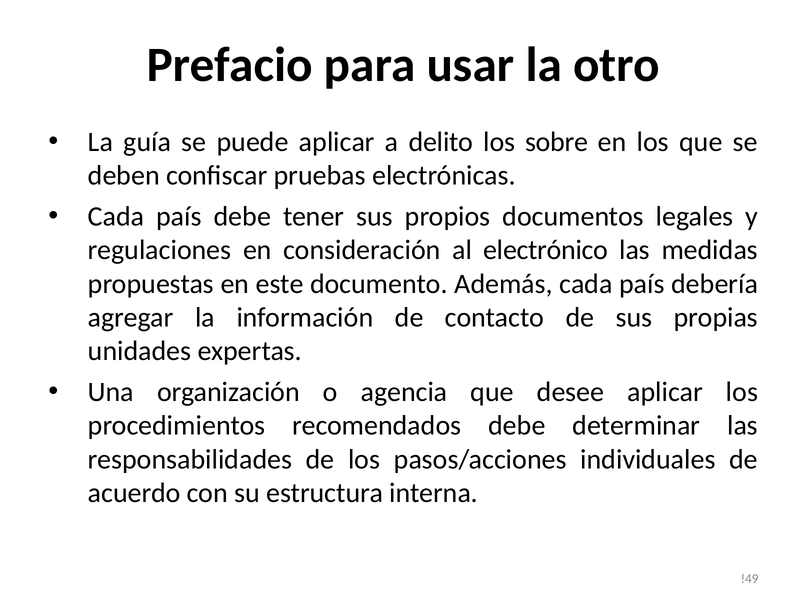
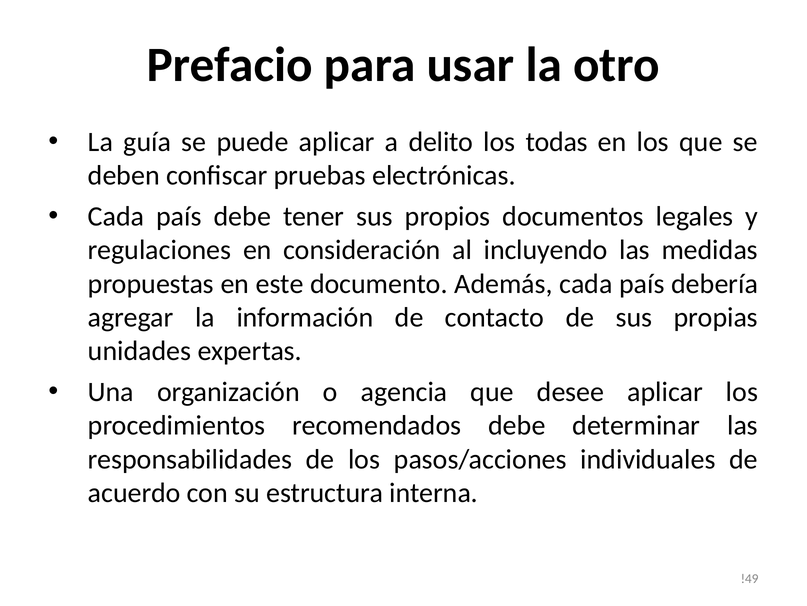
sobre: sobre -> todas
electrónico: electrónico -> incluyendo
